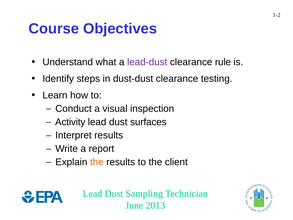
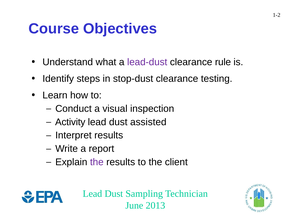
dust-dust: dust-dust -> stop-dust
surfaces: surfaces -> assisted
the at (97, 162) colour: orange -> purple
